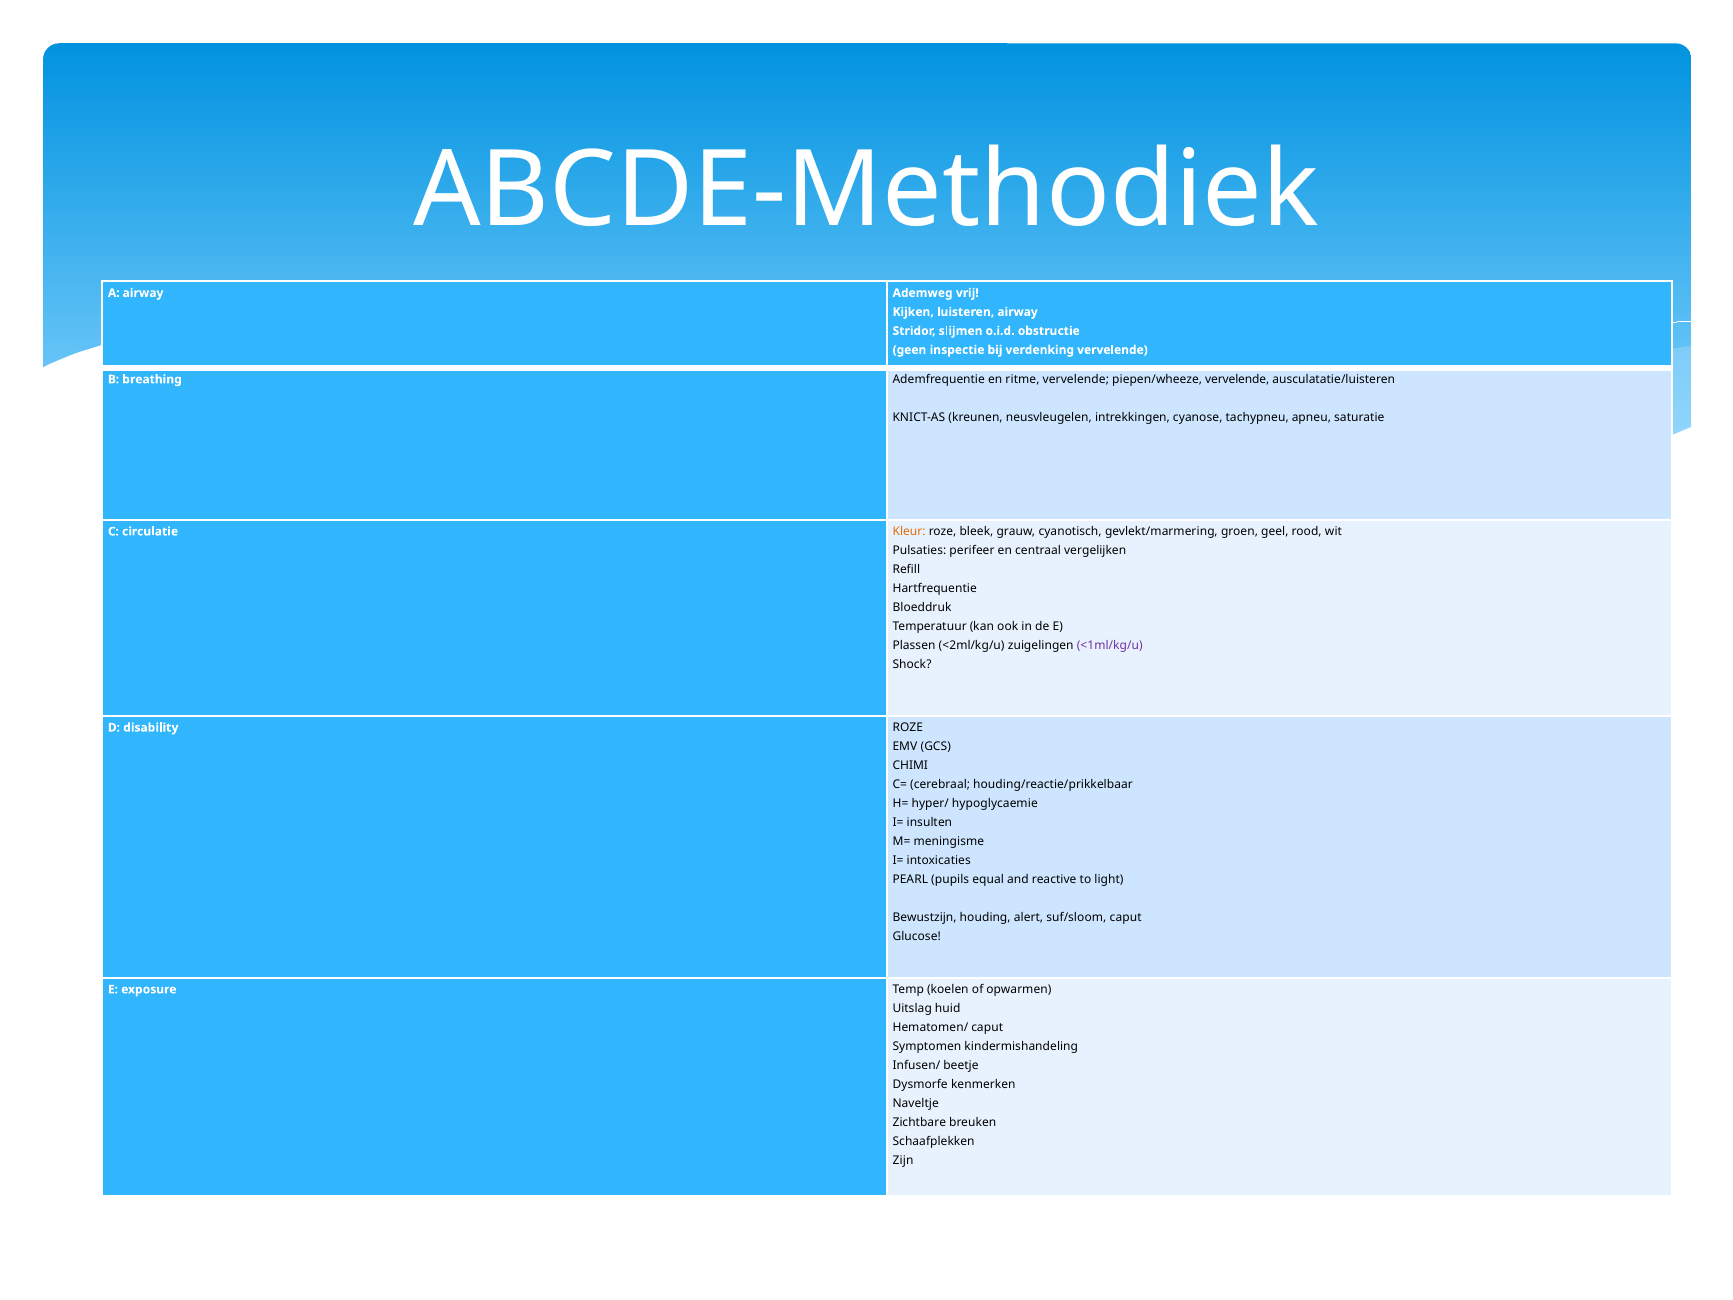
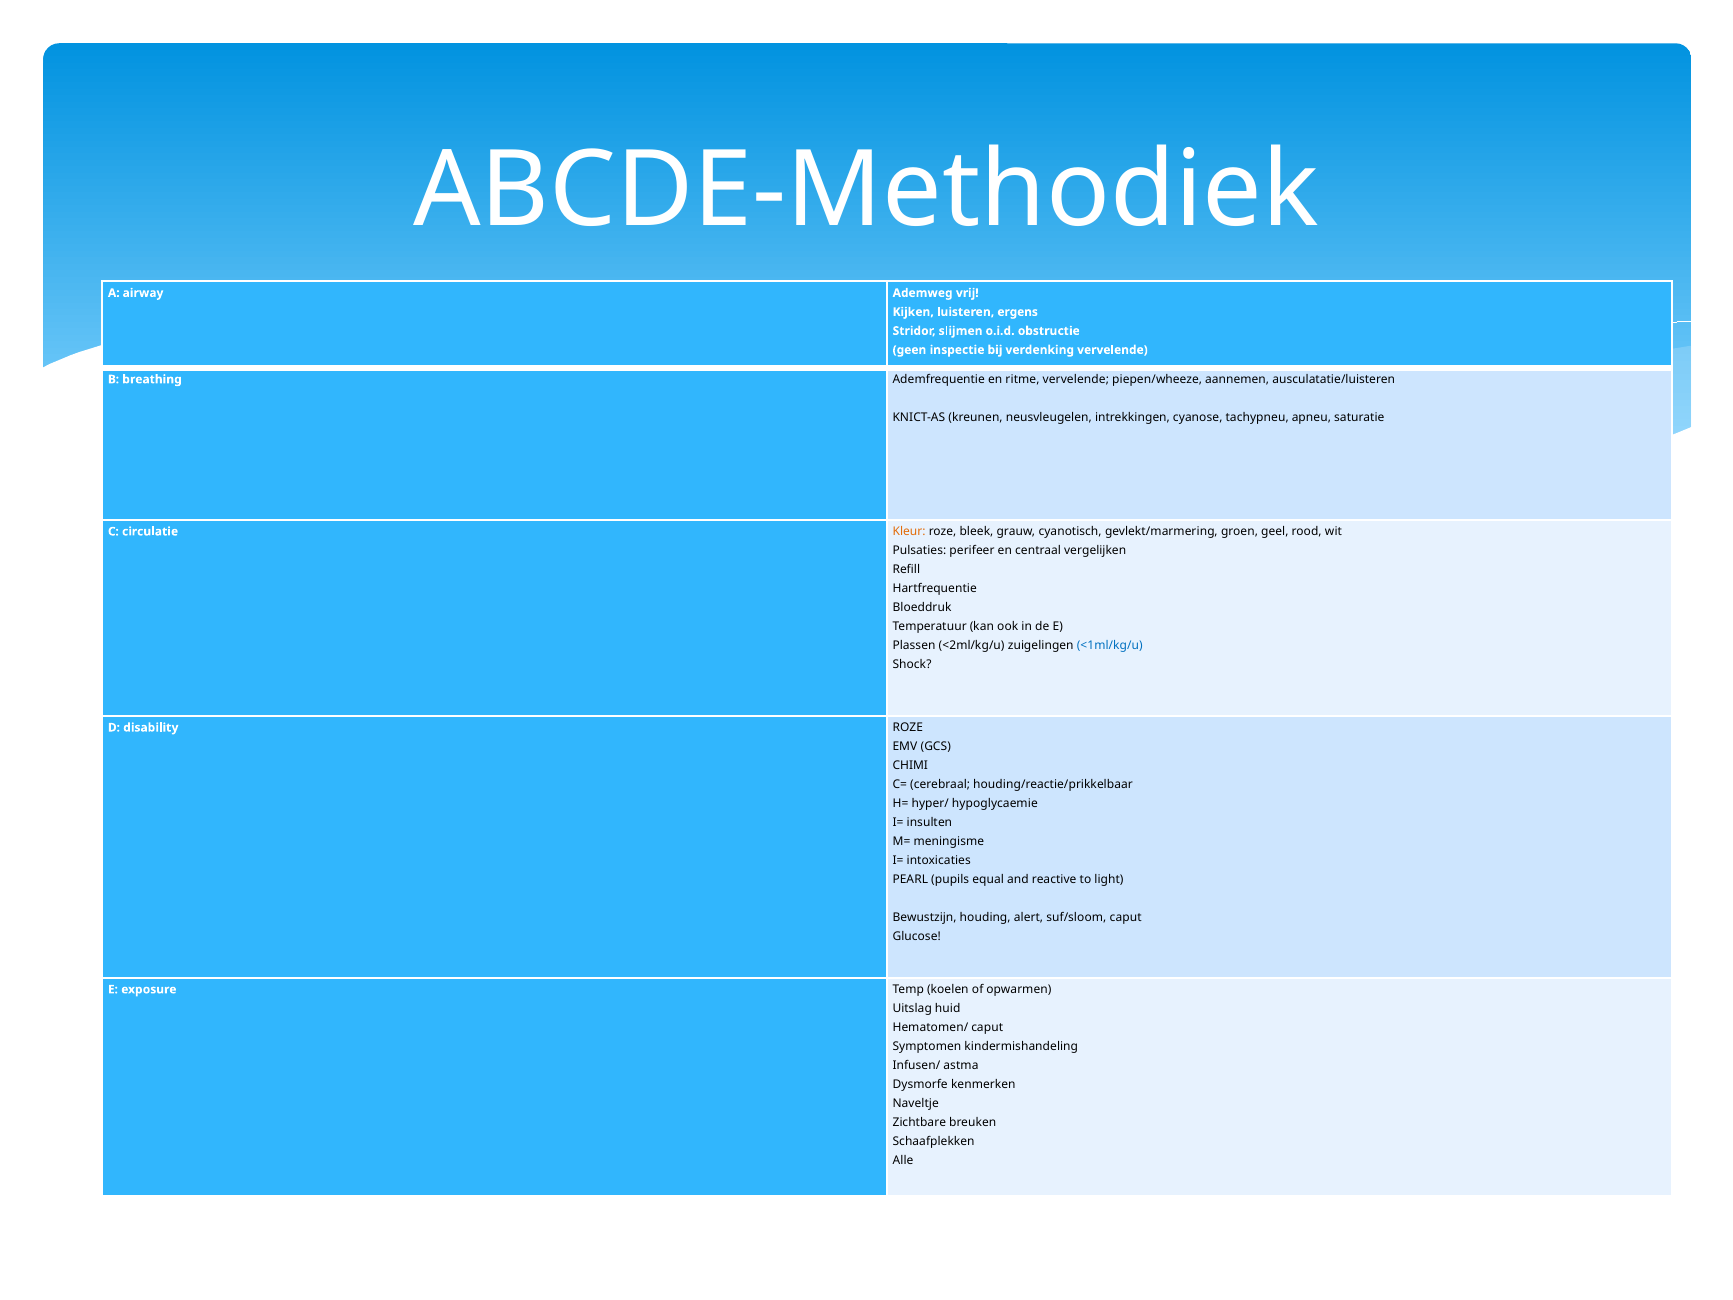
luisteren airway: airway -> ergens
piepen/wheeze vervelende: vervelende -> aannemen
<1ml/kg/u colour: purple -> blue
beetje: beetje -> astma
Zijn: Zijn -> Alle
